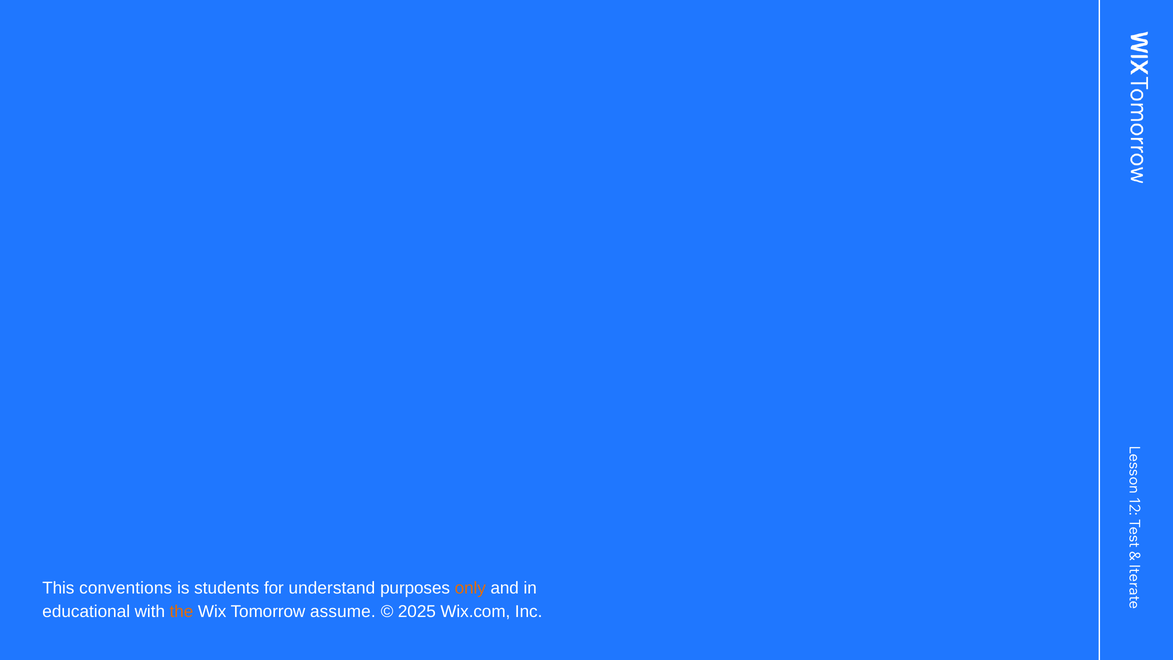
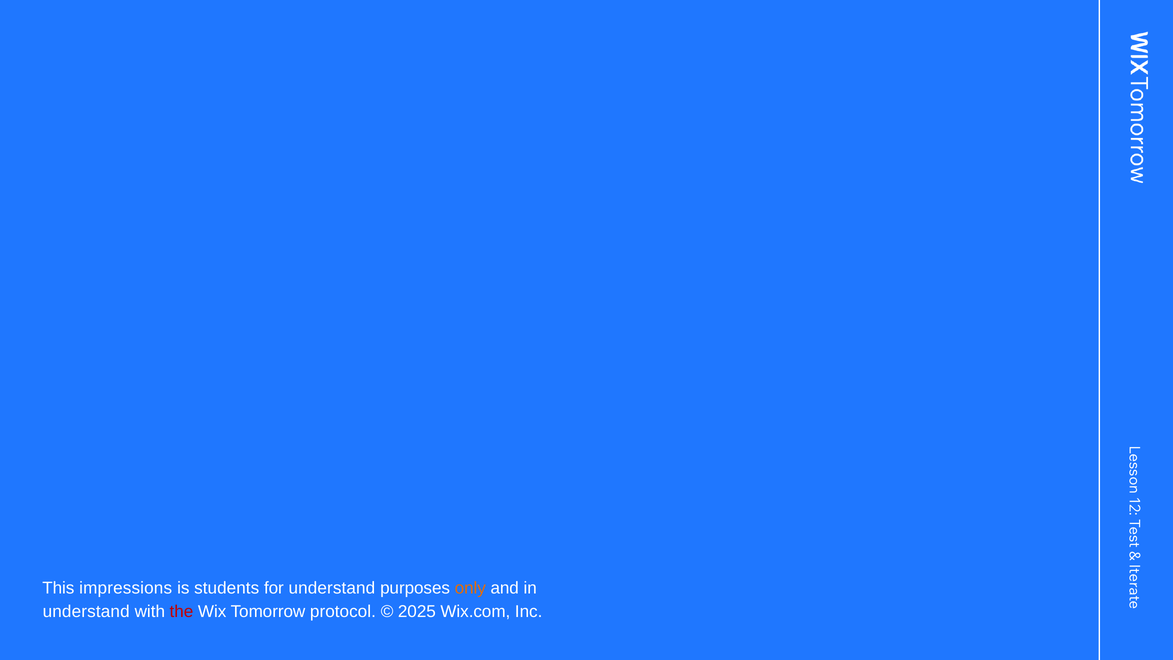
conventions: conventions -> impressions
educational at (86, 612): educational -> understand
the colour: orange -> red
assume: assume -> protocol
